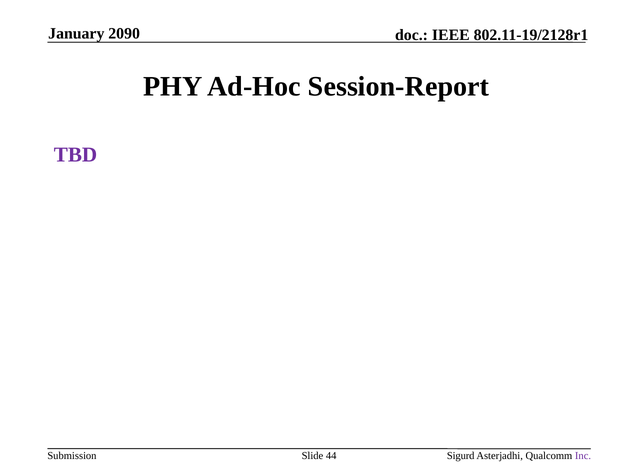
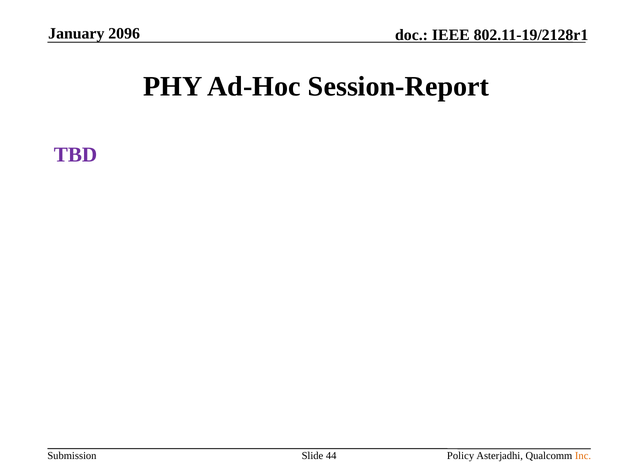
2090: 2090 -> 2096
Sigurd: Sigurd -> Policy
Inc colour: purple -> orange
